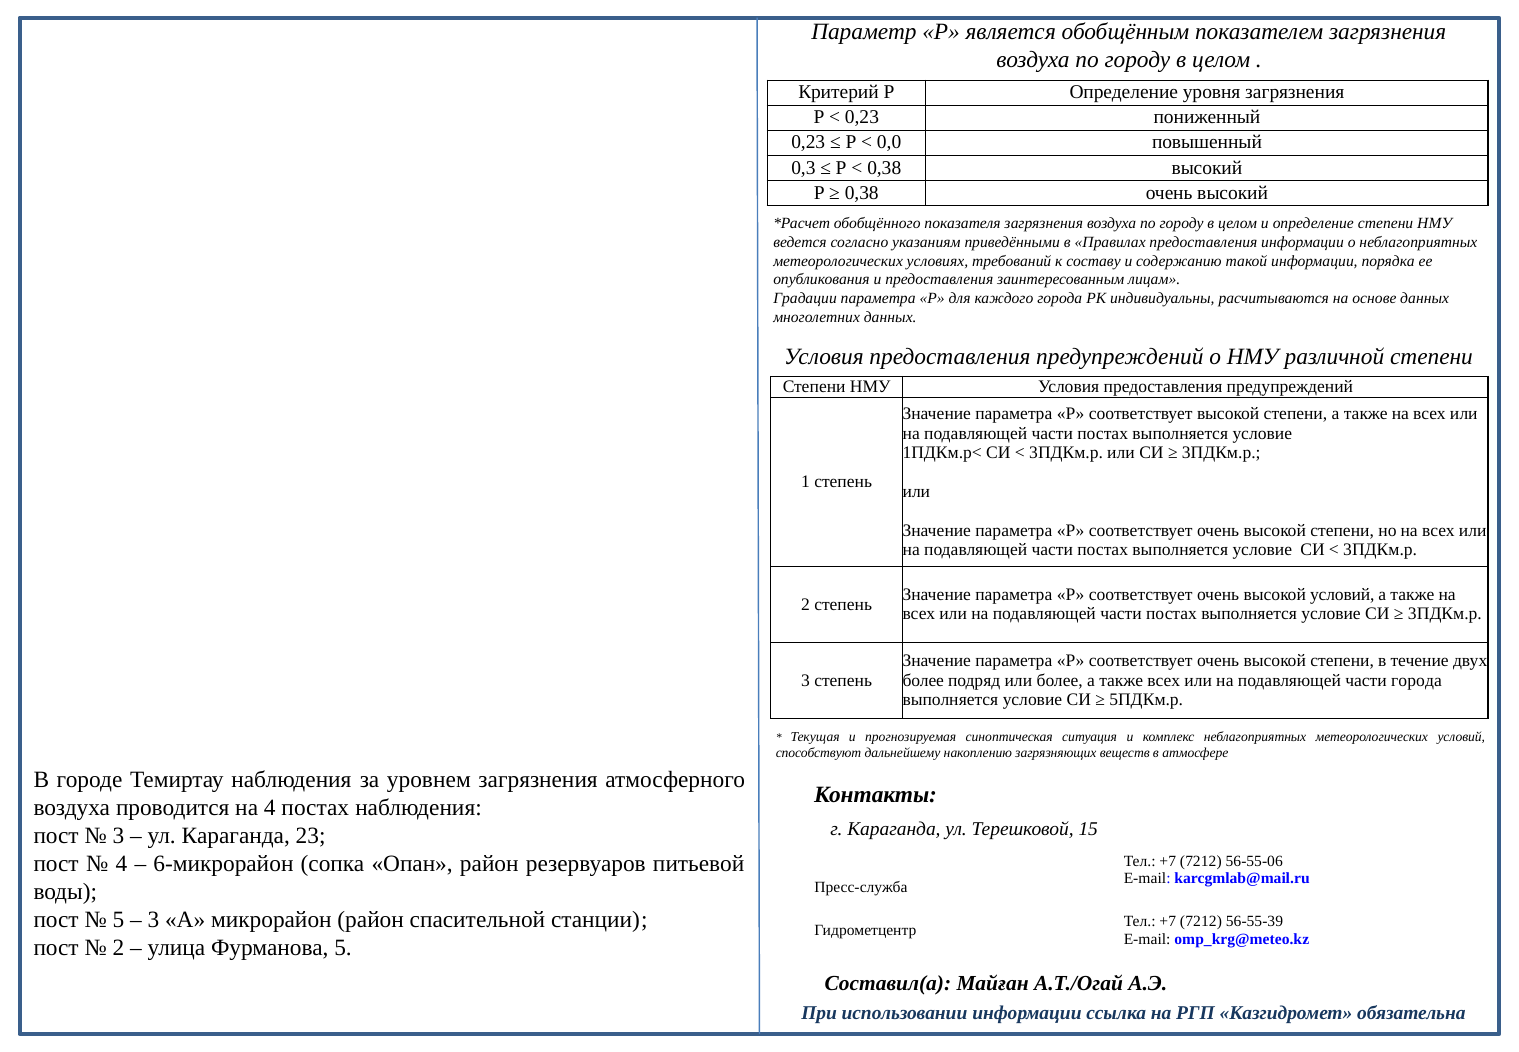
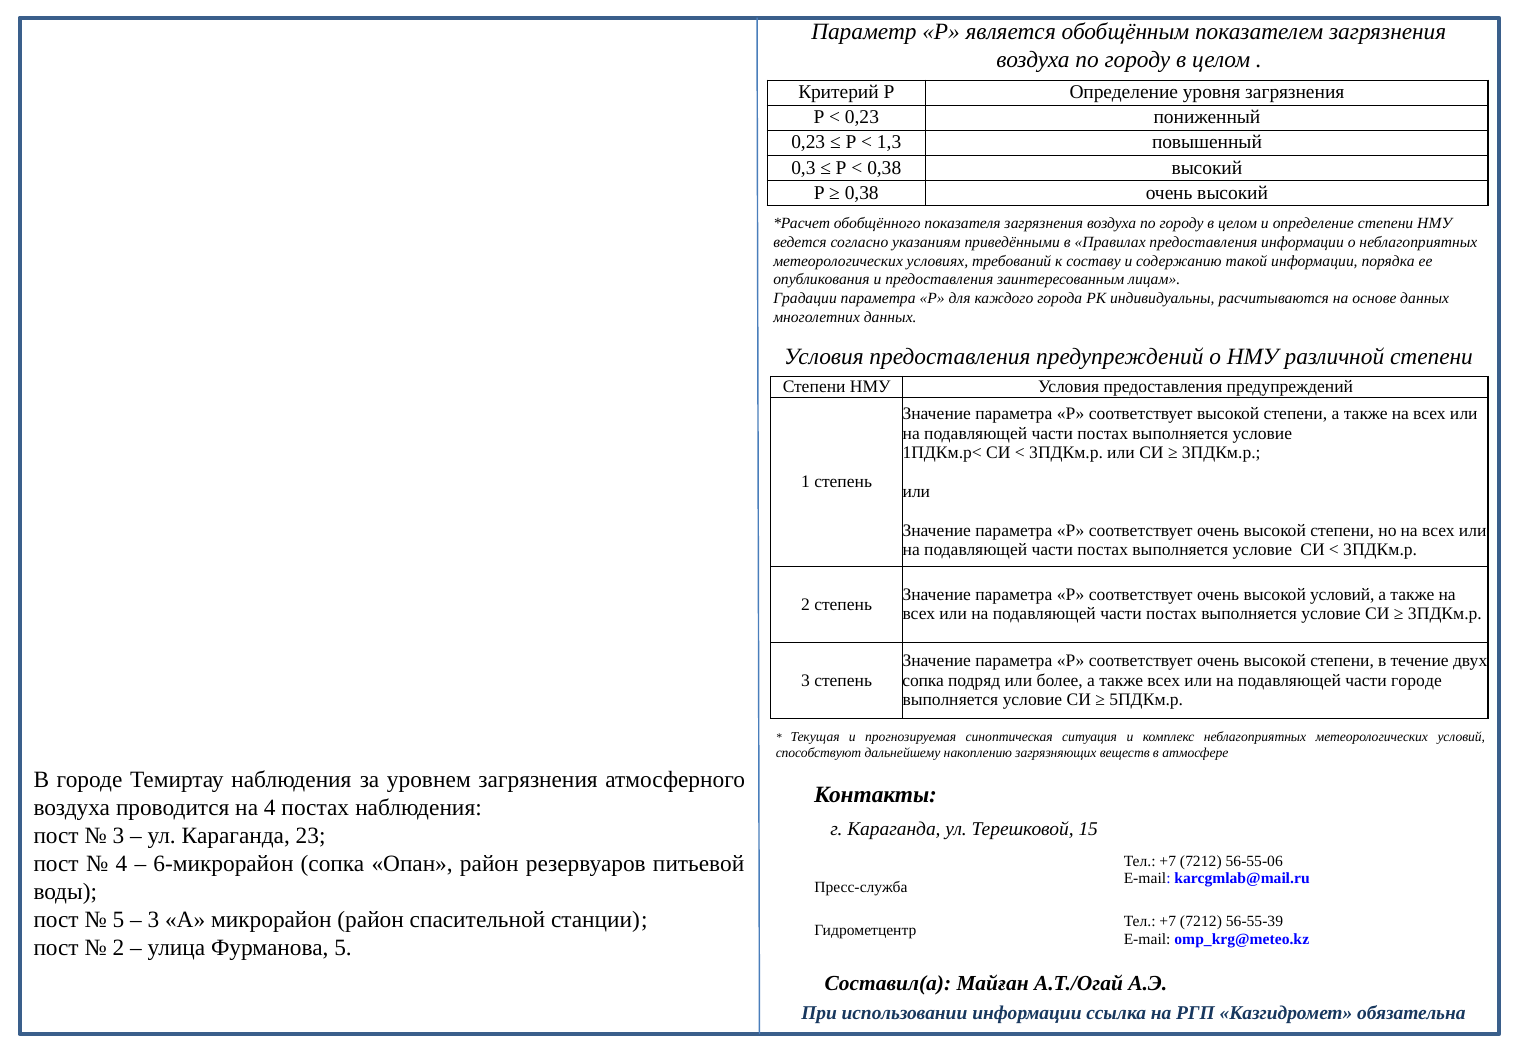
0,0: 0,0 -> 1,3
более at (923, 680): более -> сопка
части города: города -> городе
